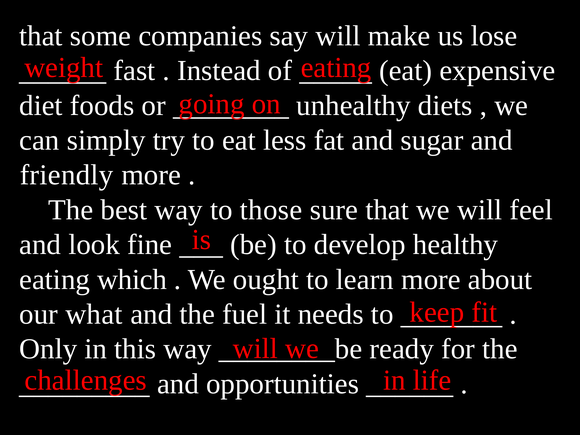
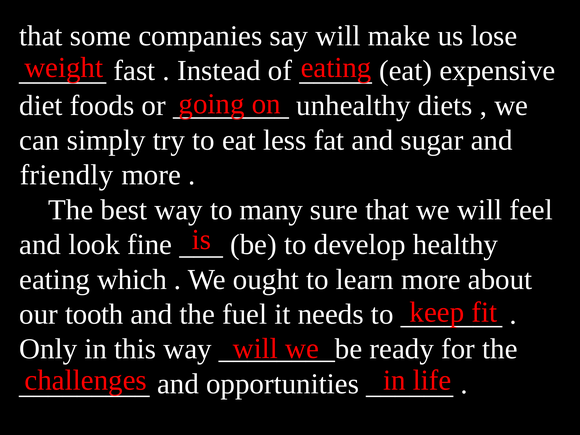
those: those -> many
what: what -> tooth
